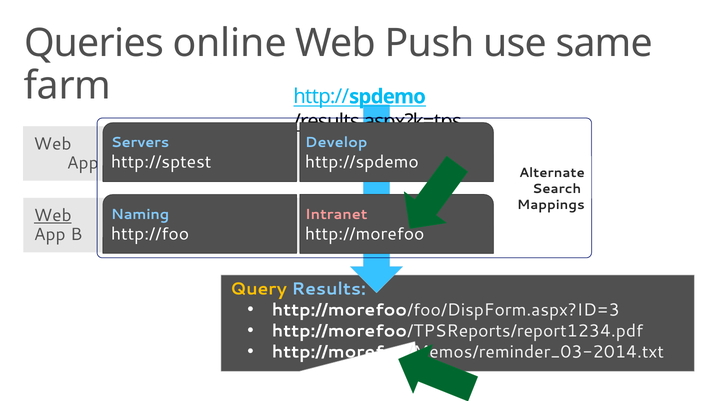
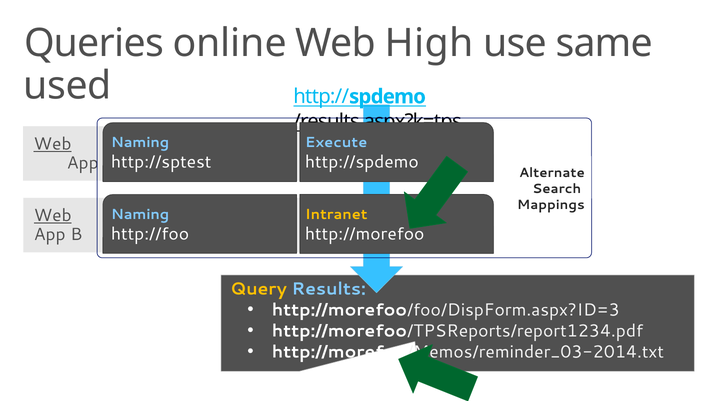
Push: Push -> High
farm: farm -> used
Servers at (140, 142): Servers -> Naming
Develop: Develop -> Execute
Web at (53, 144) underline: none -> present
Intranet colour: pink -> yellow
